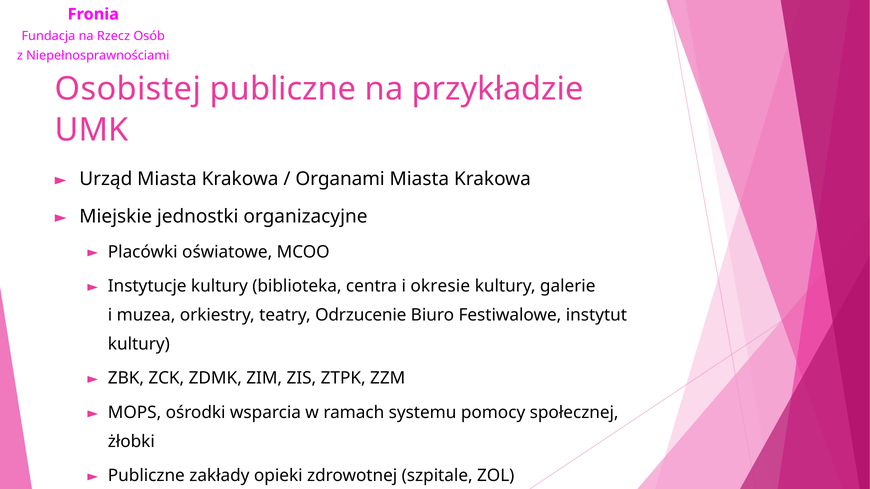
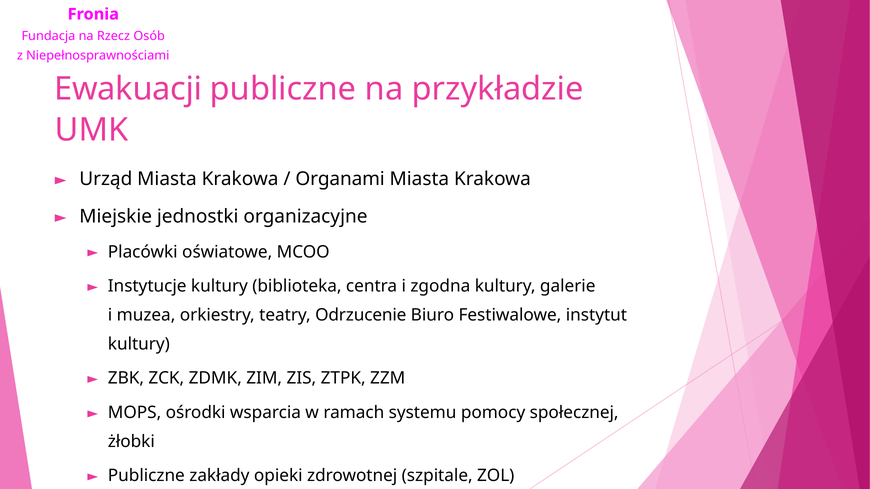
Osobistej: Osobistej -> Ewakuacji
okresie: okresie -> zgodna
